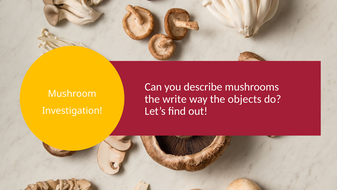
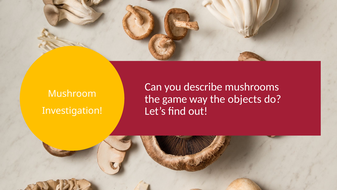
write: write -> game
